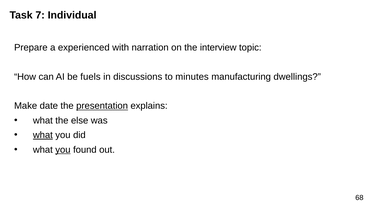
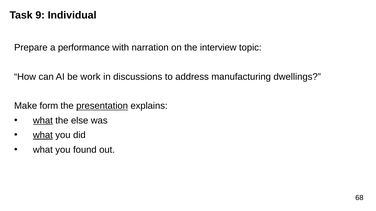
7: 7 -> 9
experienced: experienced -> performance
fuels: fuels -> work
minutes: minutes -> address
date: date -> form
what at (43, 121) underline: none -> present
you at (63, 150) underline: present -> none
